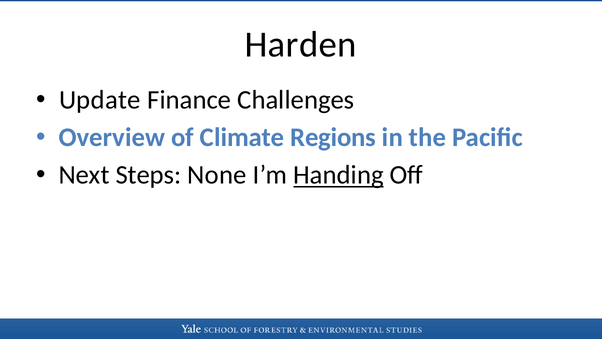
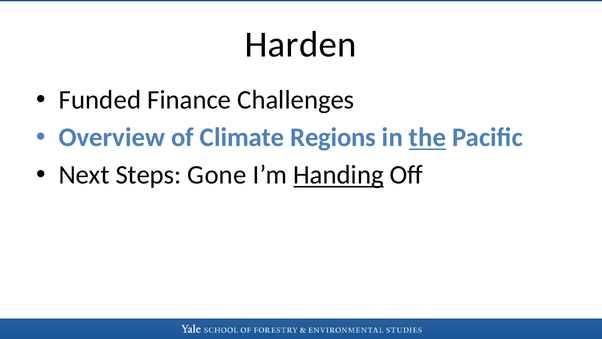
Update: Update -> Funded
the underline: none -> present
None: None -> Gone
